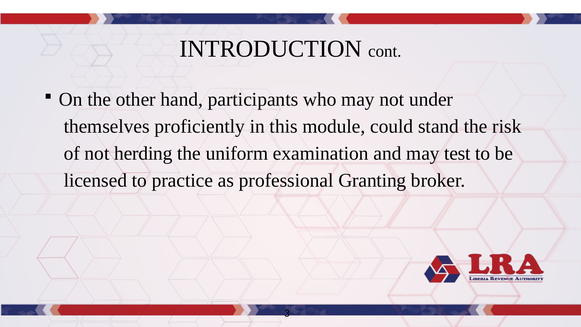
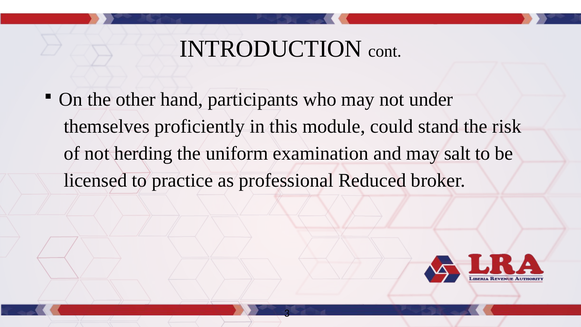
test: test -> salt
Granting: Granting -> Reduced
